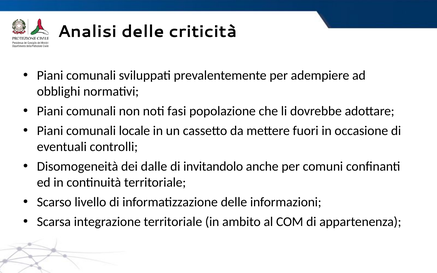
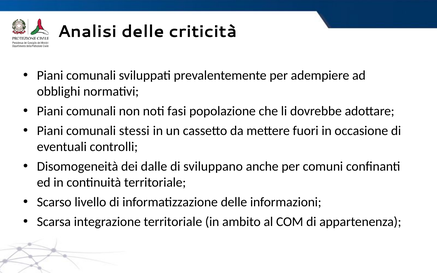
locale: locale -> stessi
invitandolo: invitandolo -> sviluppano
